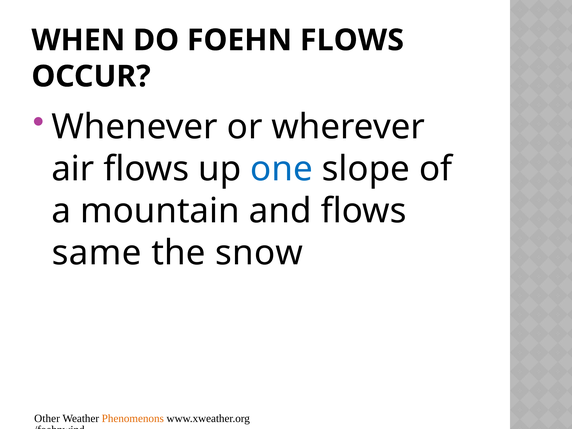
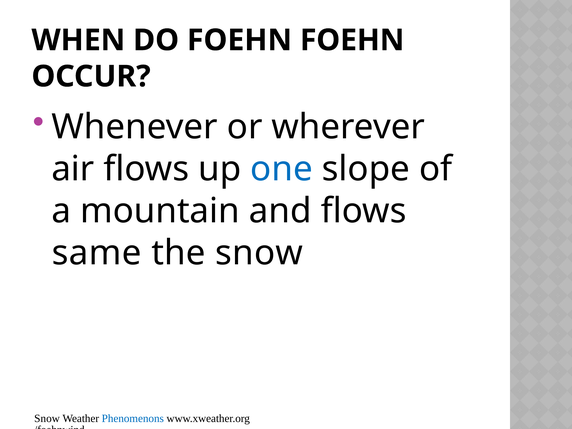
FOEHN FLOWS: FLOWS -> FOEHN
Other at (47, 419): Other -> Snow
Phenomenons colour: orange -> blue
